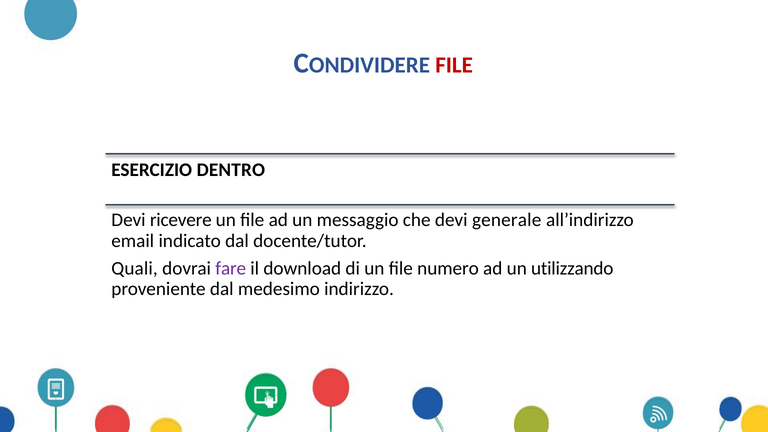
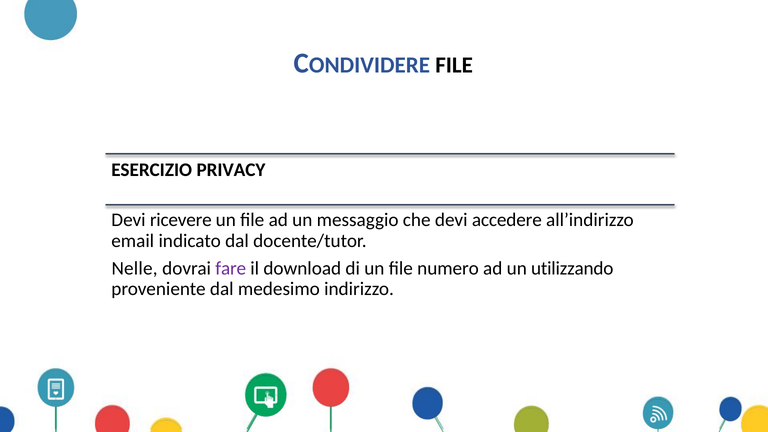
FILE at (454, 65) colour: red -> black
DENTRO: DENTRO -> PRIVACY
generale: generale -> accedere
Quali: Quali -> Nelle
